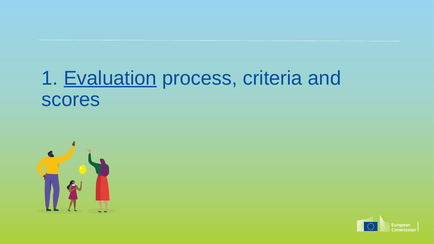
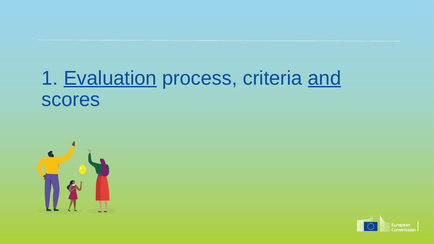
and underline: none -> present
